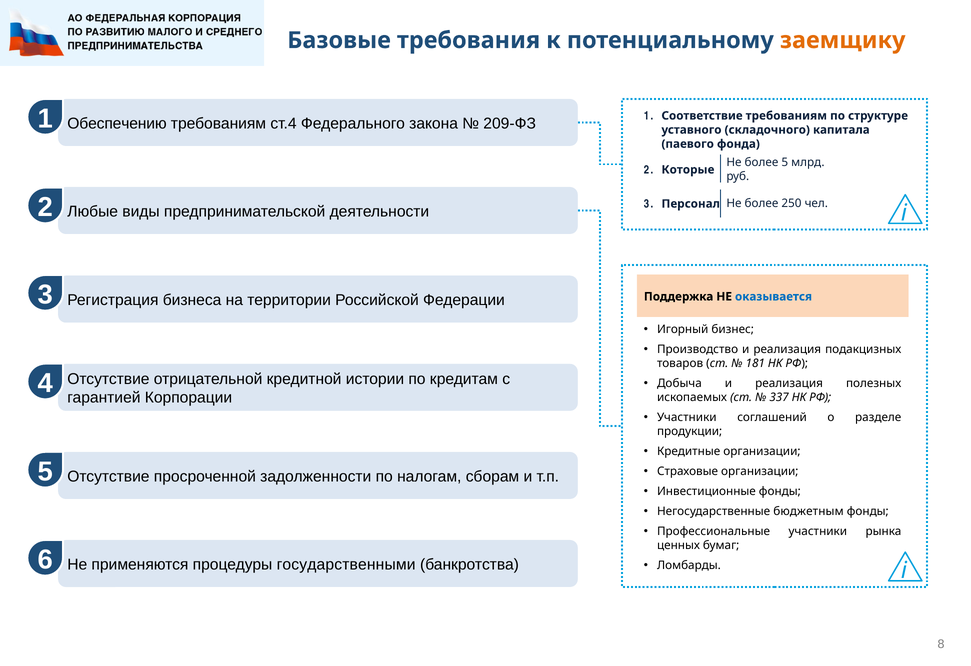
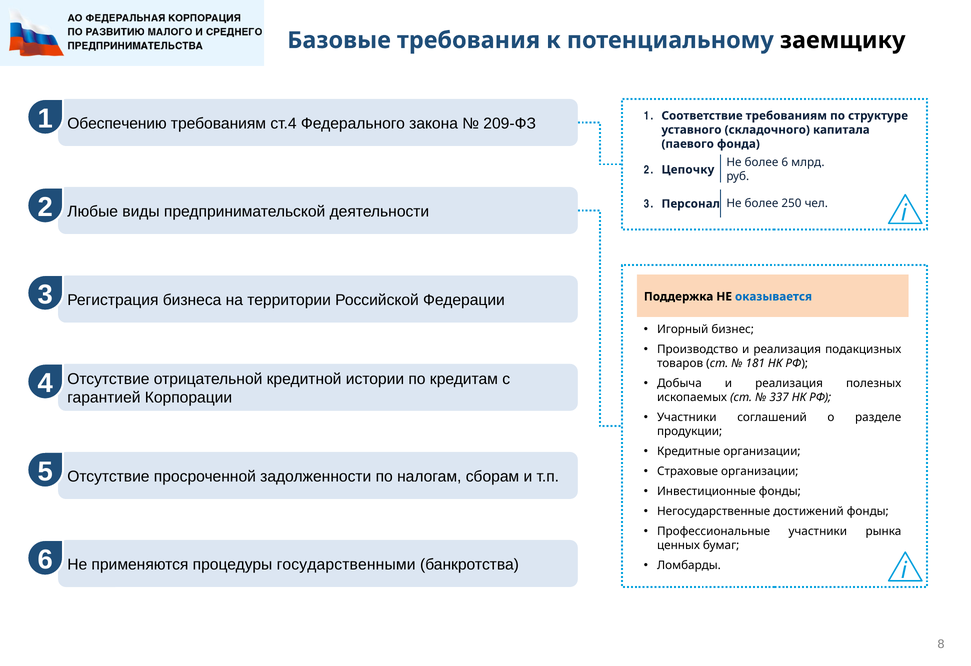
заемщику colour: orange -> black
более 5: 5 -> 6
Которые: Которые -> Цепочку
бюджетным: бюджетным -> достижений
